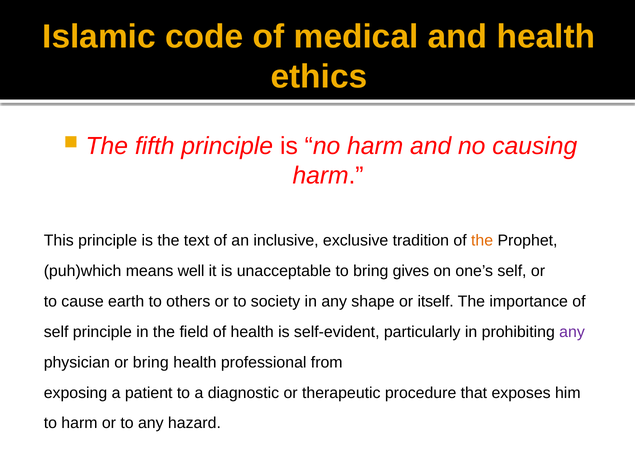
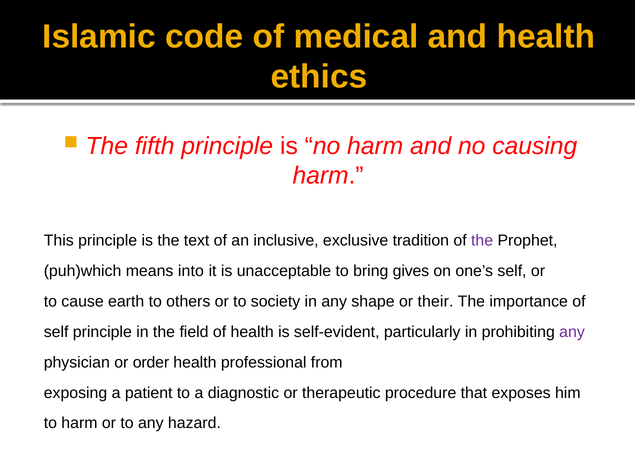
the at (482, 241) colour: orange -> purple
well: well -> into
itself: itself -> their
or bring: bring -> order
